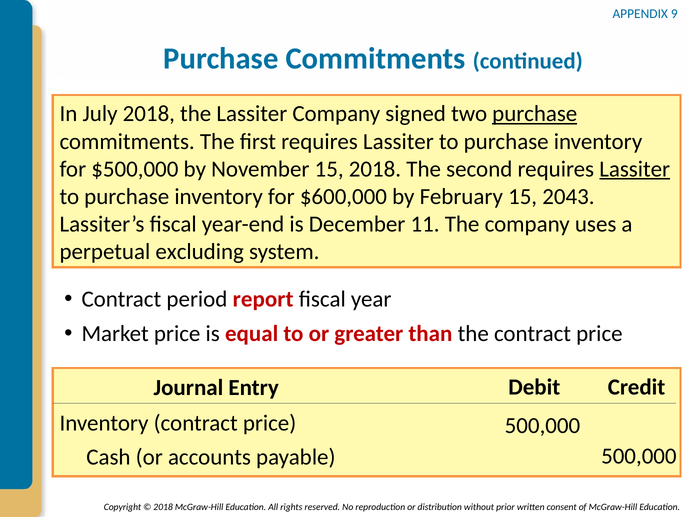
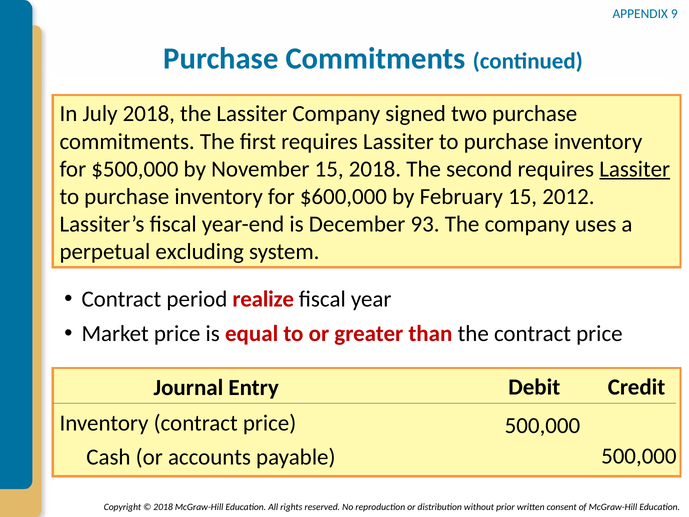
purchase at (535, 114) underline: present -> none
2043: 2043 -> 2012
11: 11 -> 93
report: report -> realize
